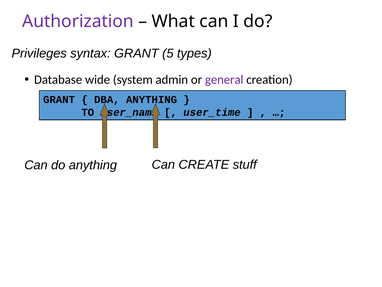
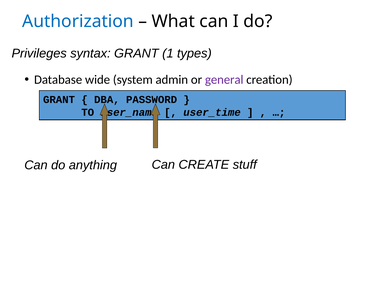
Authorization colour: purple -> blue
5: 5 -> 1
DBA ANYTHING: ANYTHING -> PASSWORD
